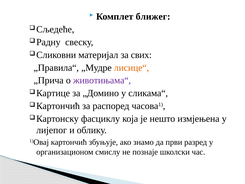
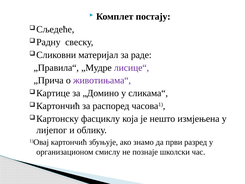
ближег: ближег -> постају
свих: свих -> раде
лисице“ colour: orange -> purple
